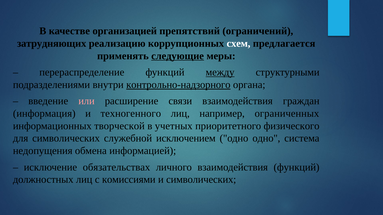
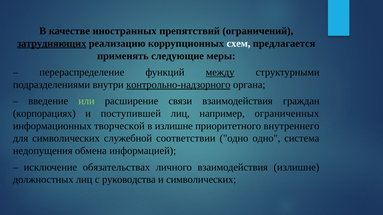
организацией: организацией -> иностранных
затрудняющих underline: none -> present
следующие underline: present -> none
или colour: pink -> light green
информация: информация -> корпорациях
техногенного: техногенного -> поступившей
в учетных: учетных -> излишне
физического: физического -> внутреннего
исключением: исключением -> соответствии
взаимодействия функций: функций -> излишне
комиссиями: комиссиями -> руководства
